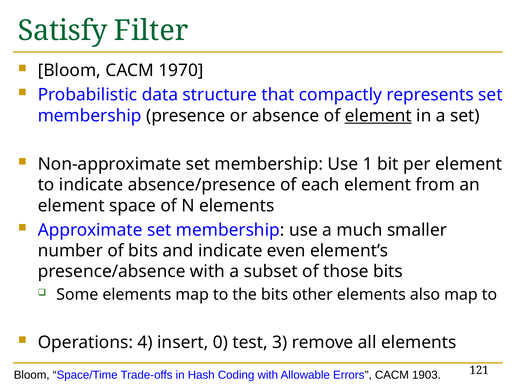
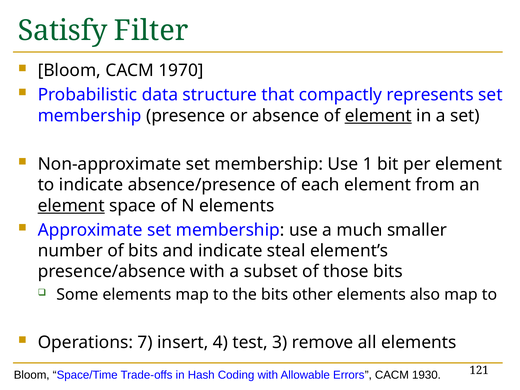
element at (71, 206) underline: none -> present
even: even -> steal
4: 4 -> 7
0: 0 -> 4
1903: 1903 -> 1930
